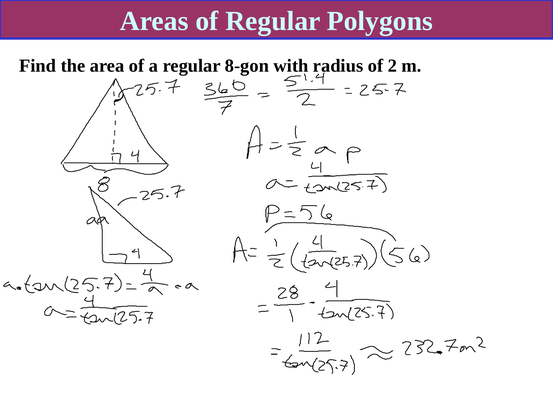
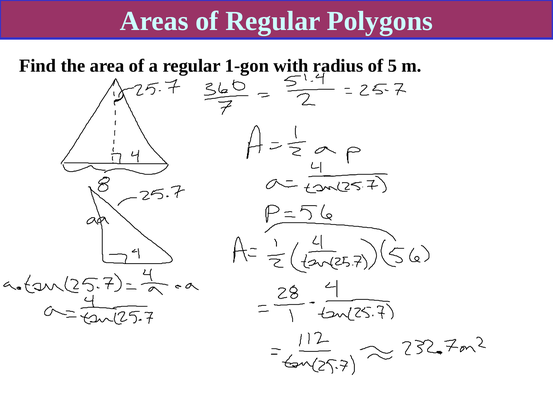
8-gon: 8-gon -> 1-gon
2: 2 -> 5
